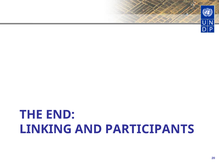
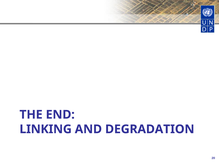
PARTICIPANTS: PARTICIPANTS -> DEGRADATION
